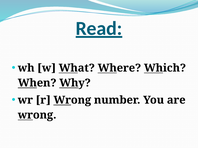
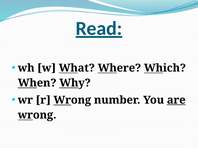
are underline: none -> present
